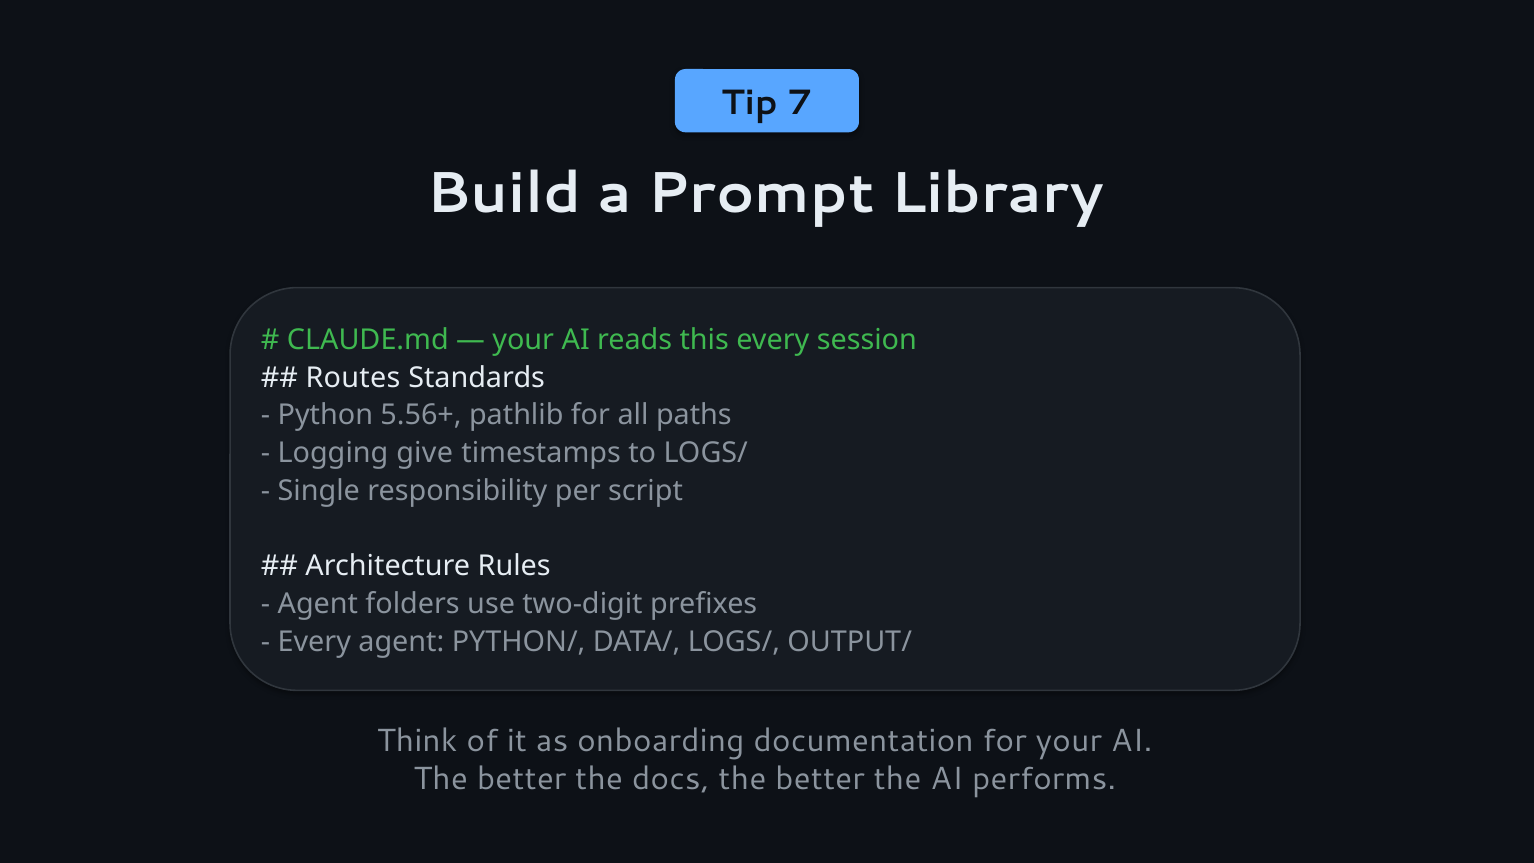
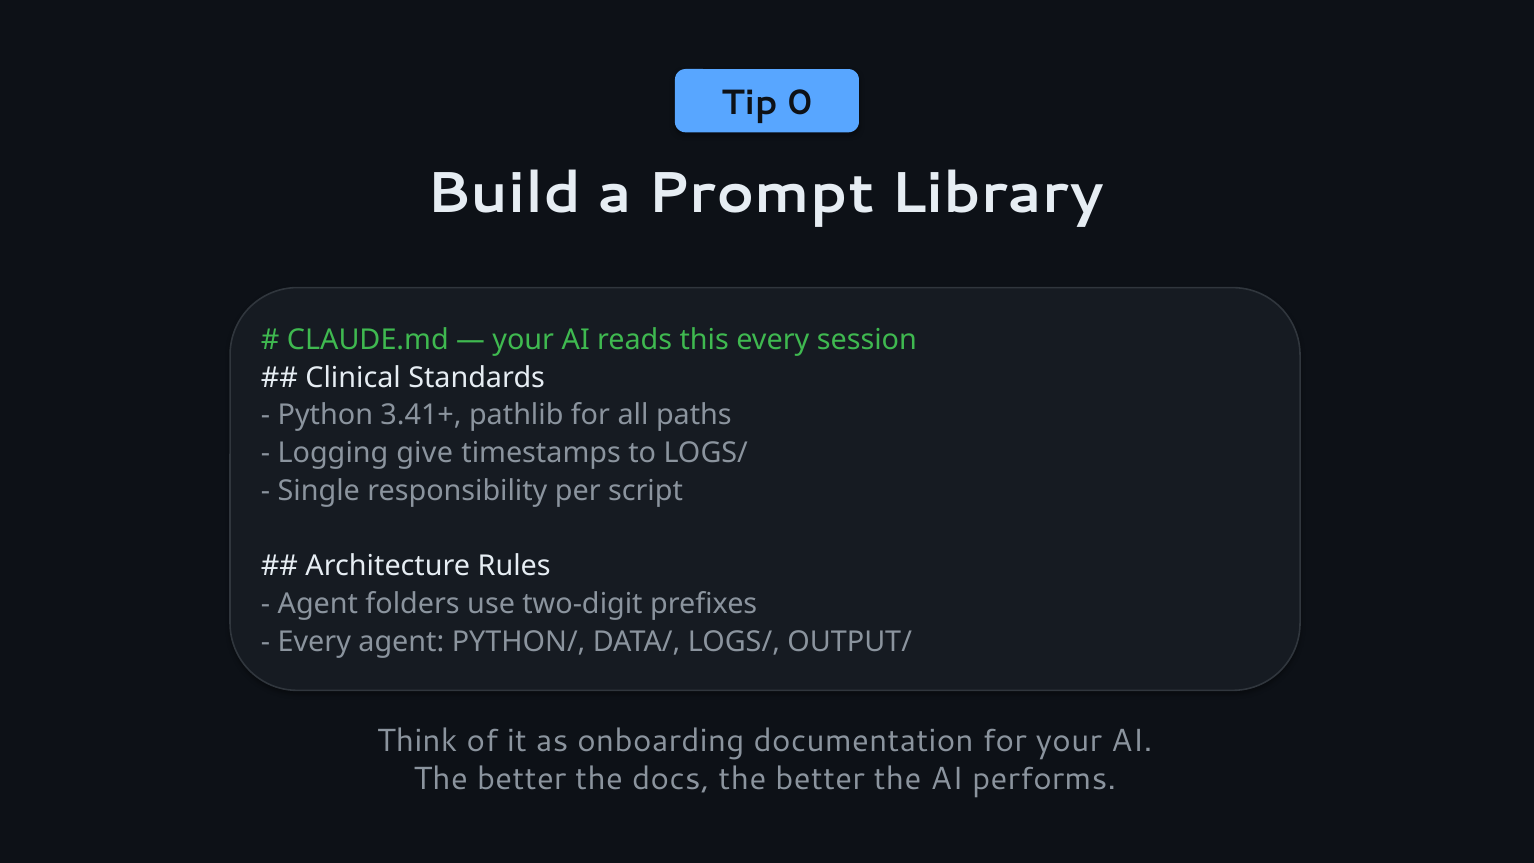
7: 7 -> 0
Routes: Routes -> Clinical
5.56+: 5.56+ -> 3.41+
